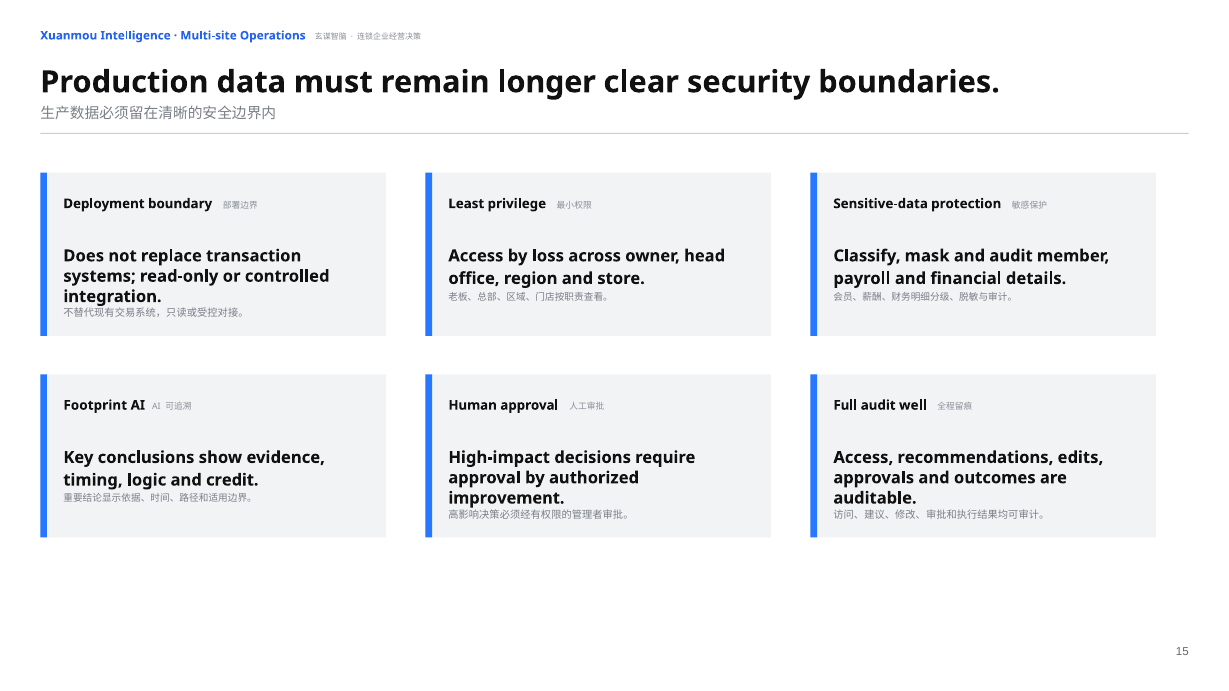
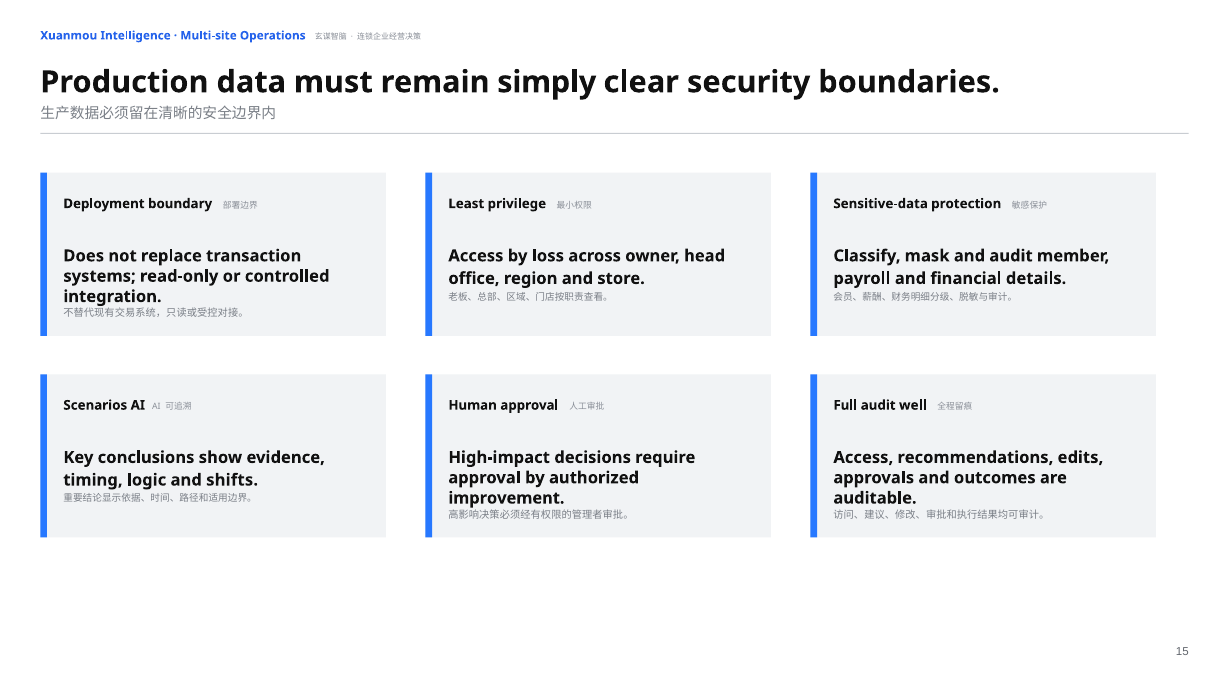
longer: longer -> simply
Footprint: Footprint -> Scenarios
credit: credit -> shifts
